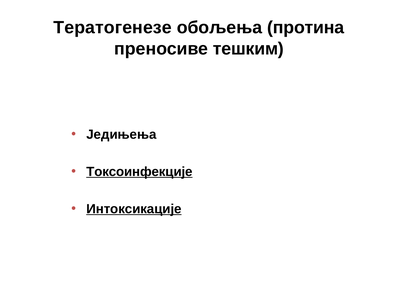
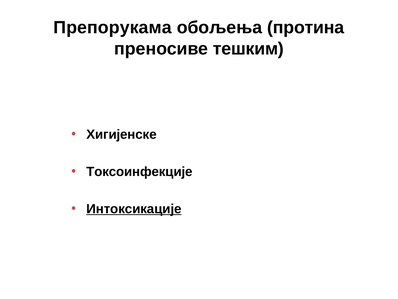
Тератогенезе: Тератогенезе -> Препорукама
Једињења: Једињења -> Хигијенске
Токсоинфекције underline: present -> none
